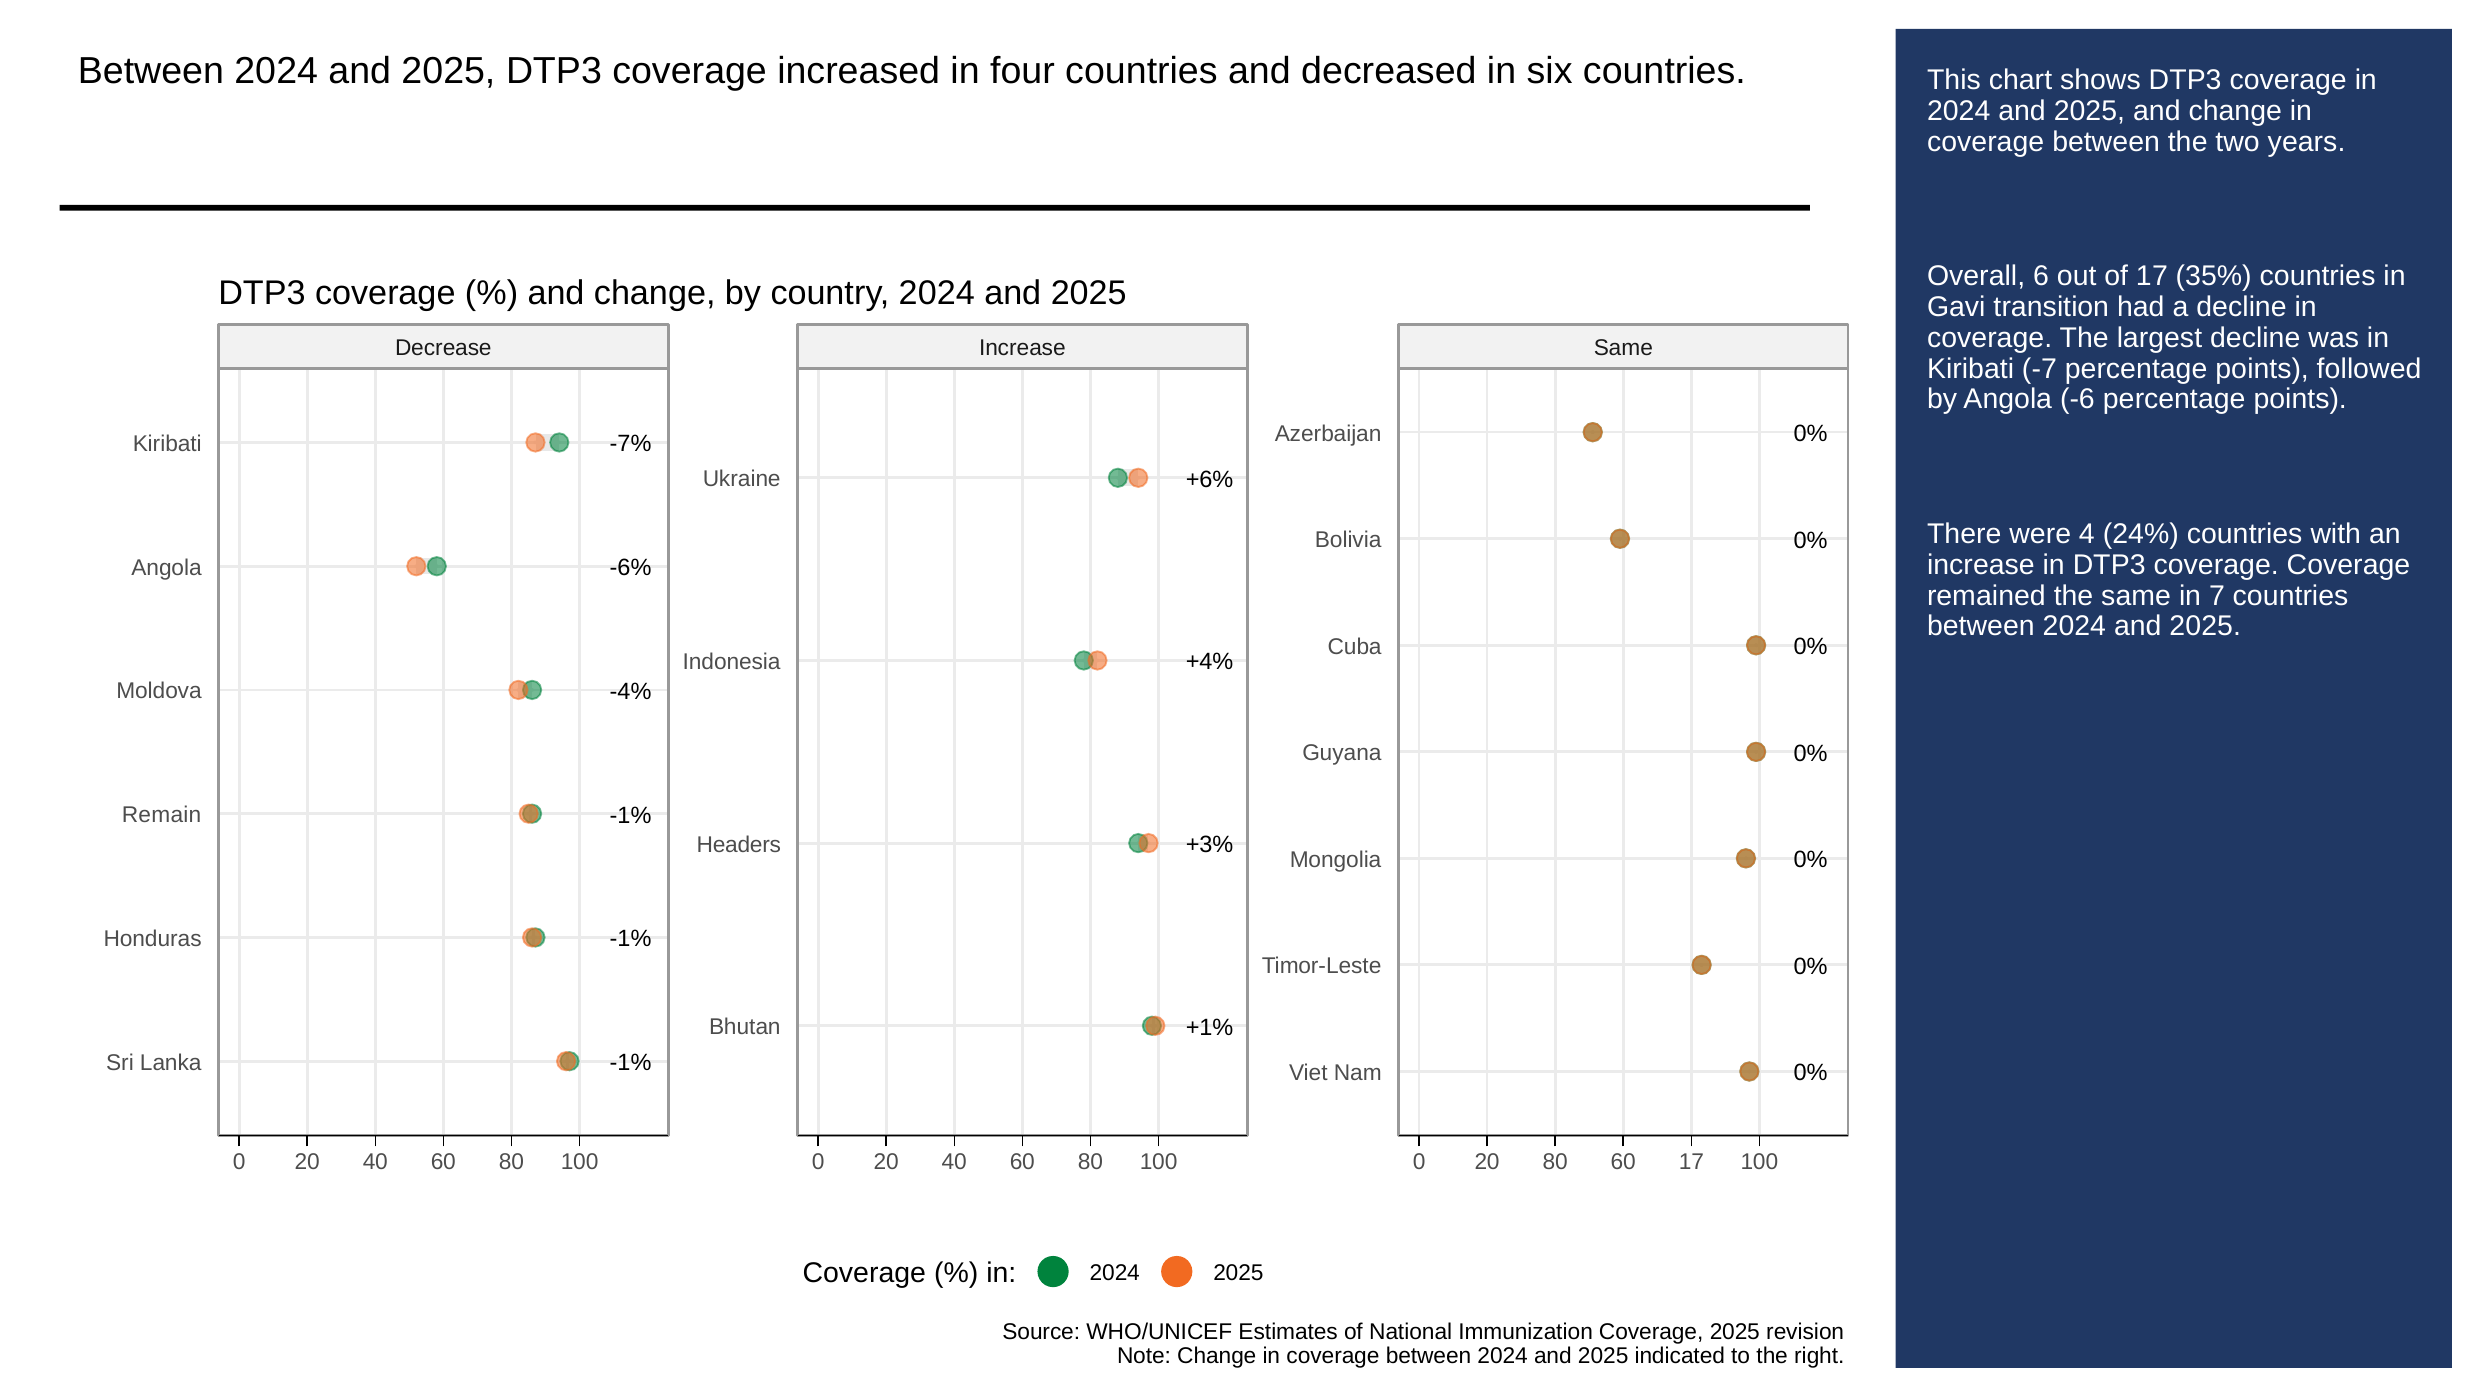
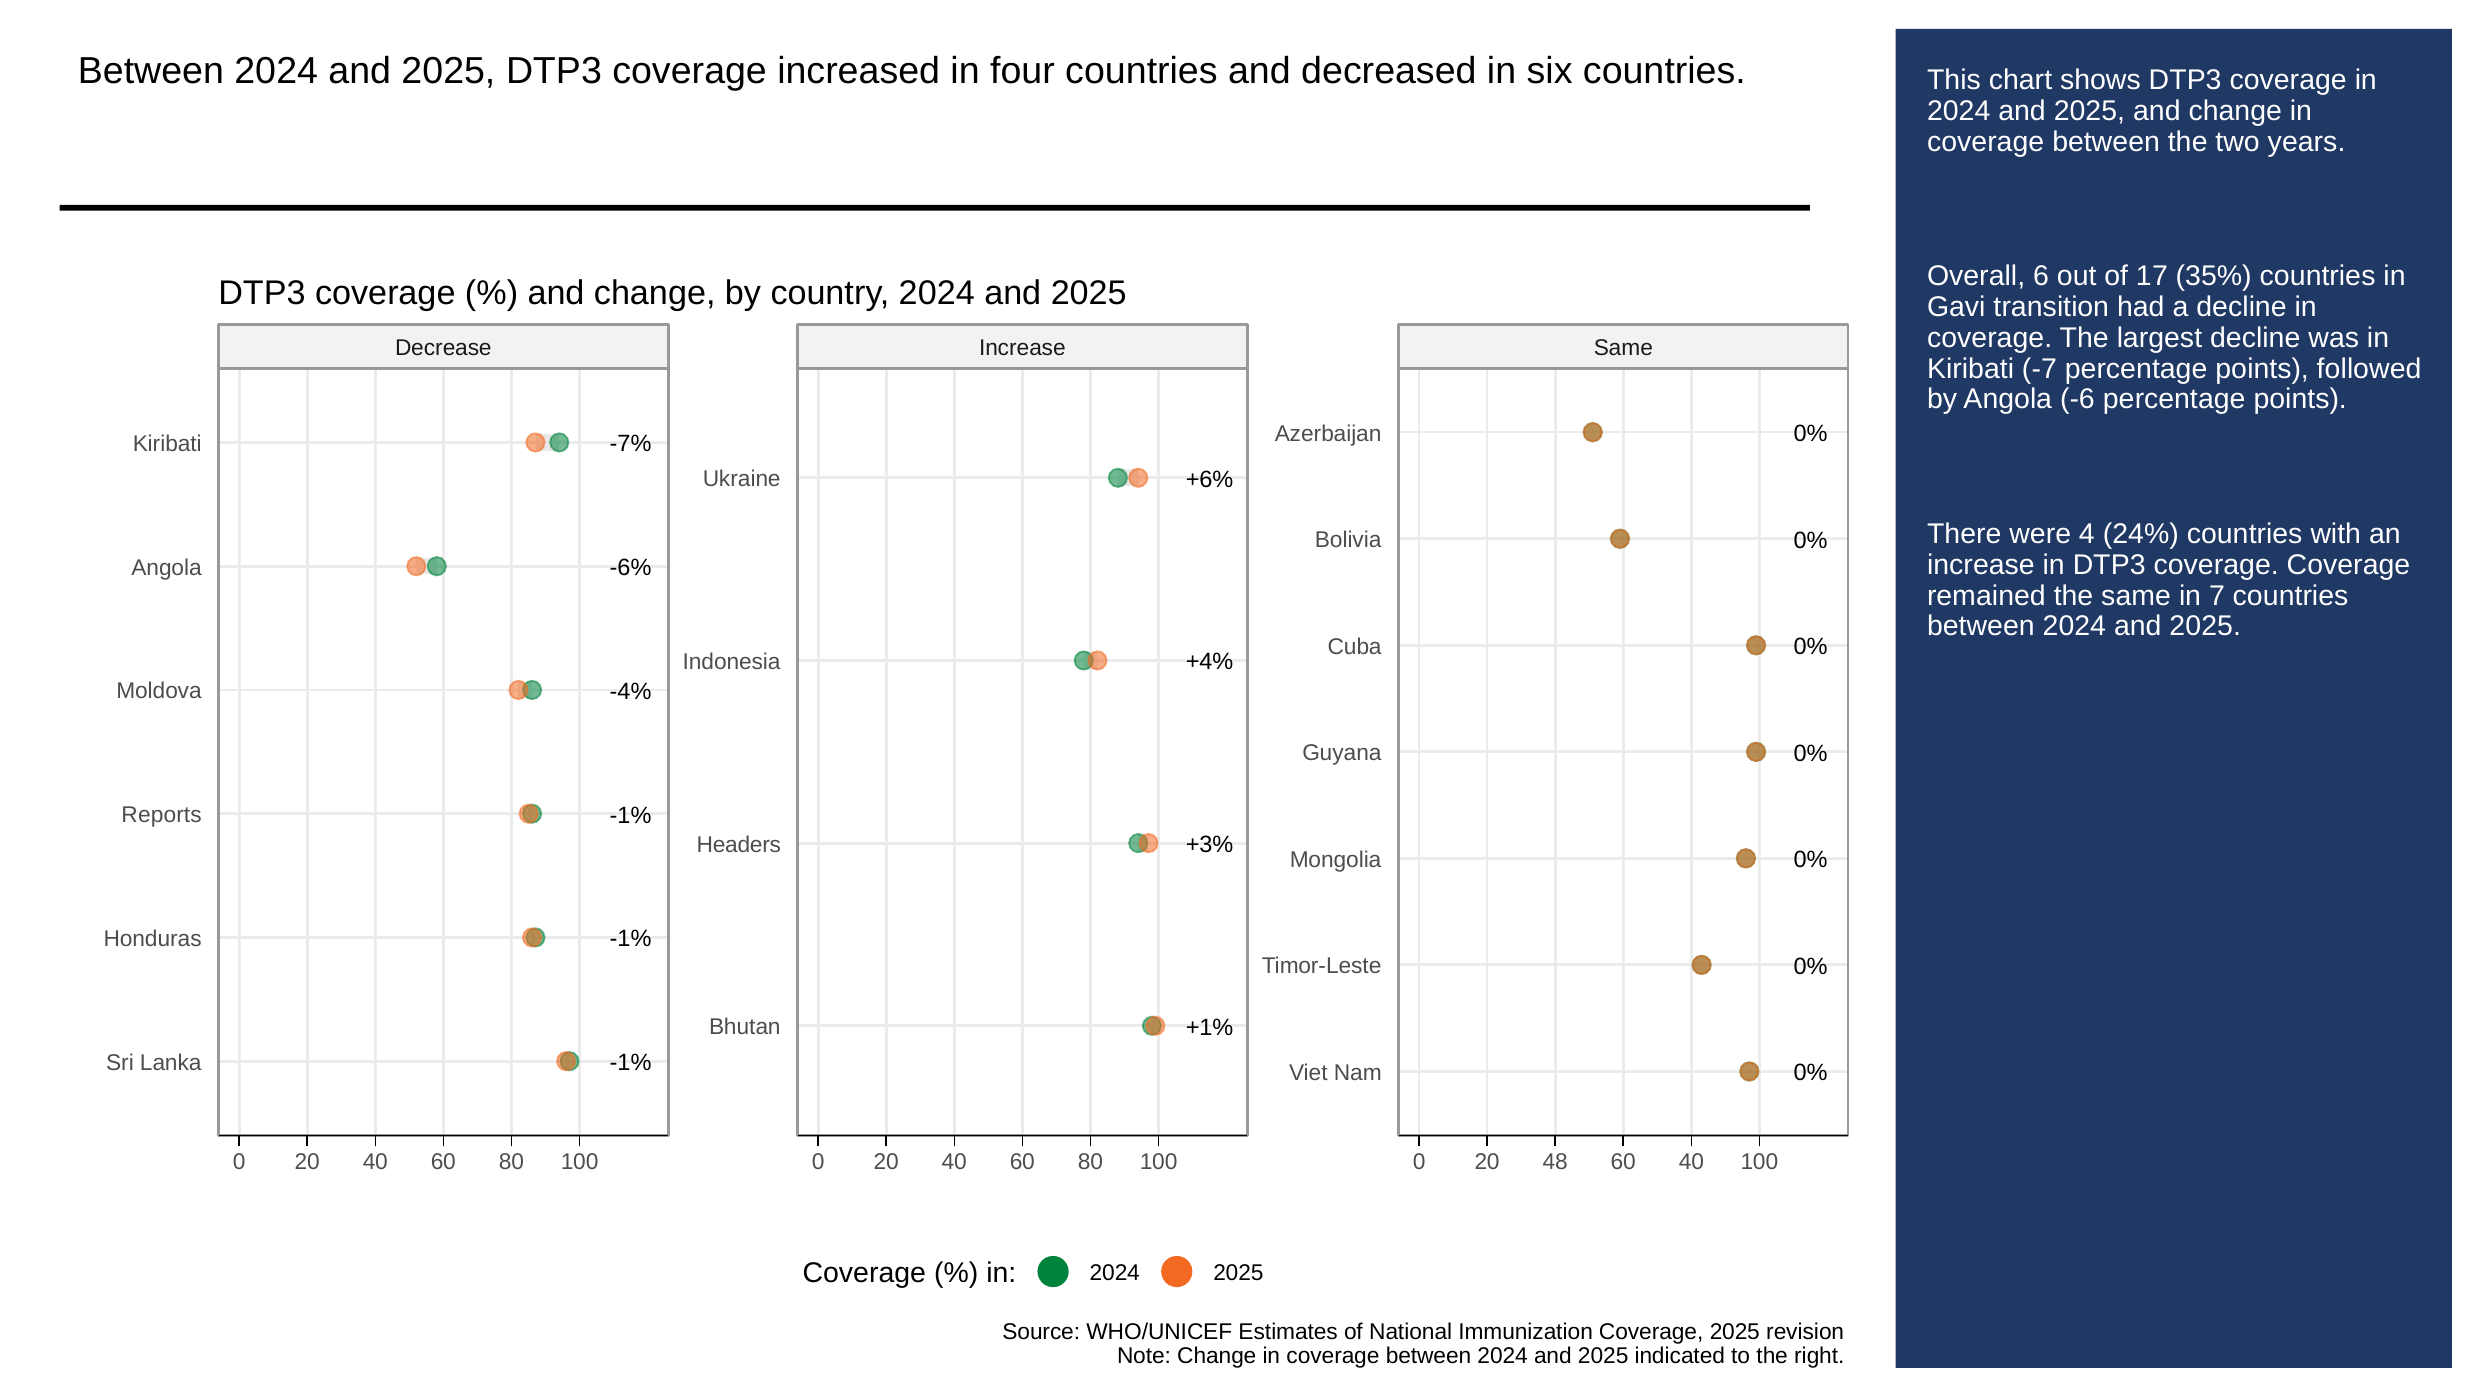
Remain: Remain -> Reports
20 80: 80 -> 48
60 17: 17 -> 40
